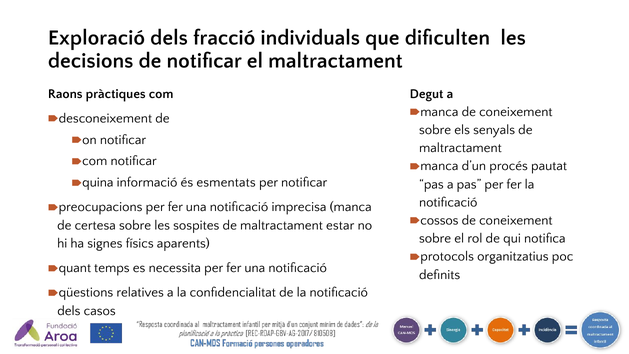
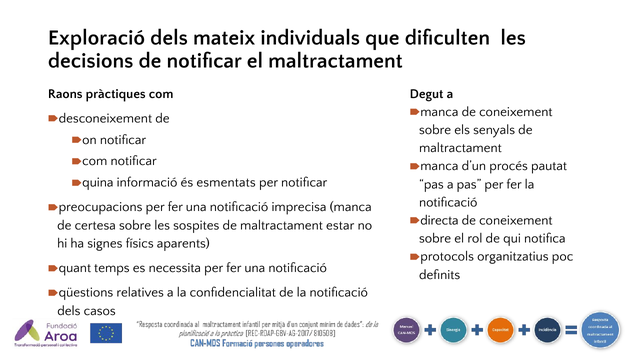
fracció: fracció -> mateix
cossos: cossos -> directa
